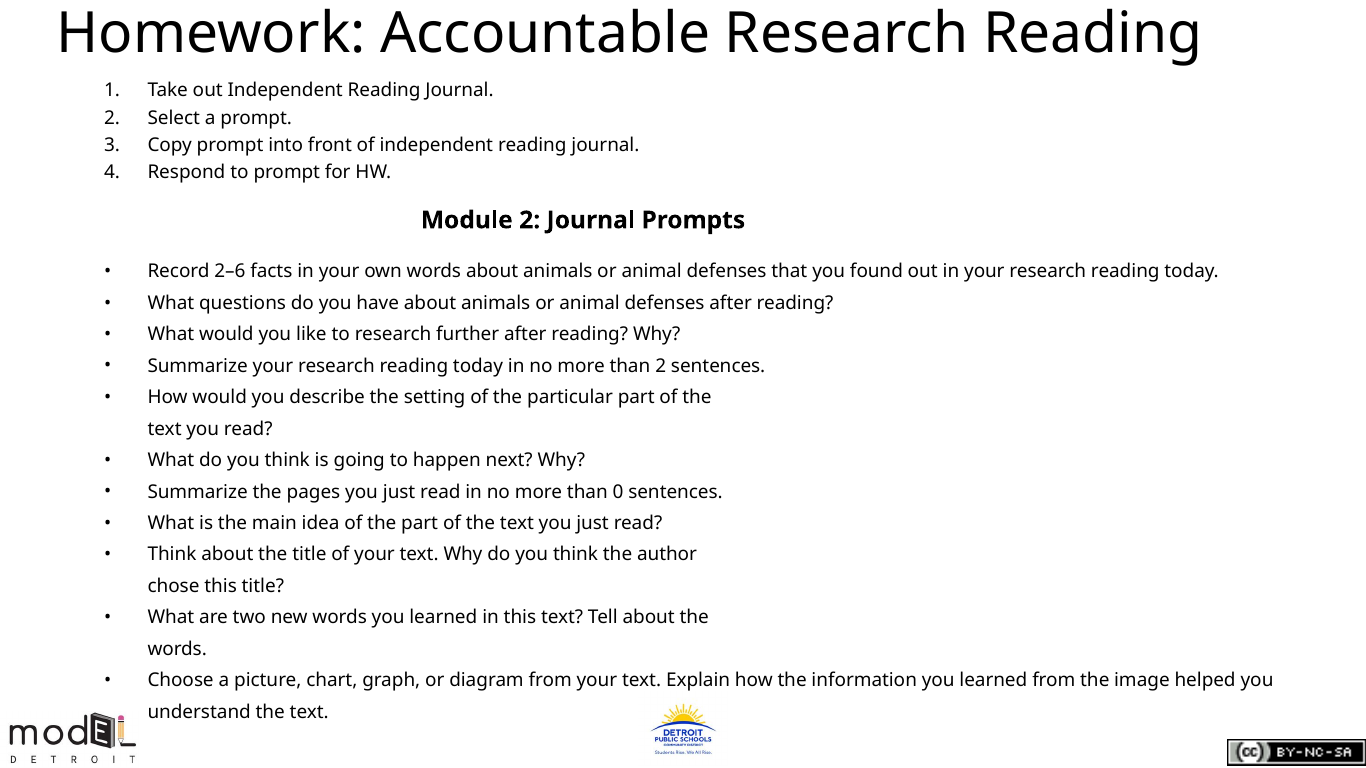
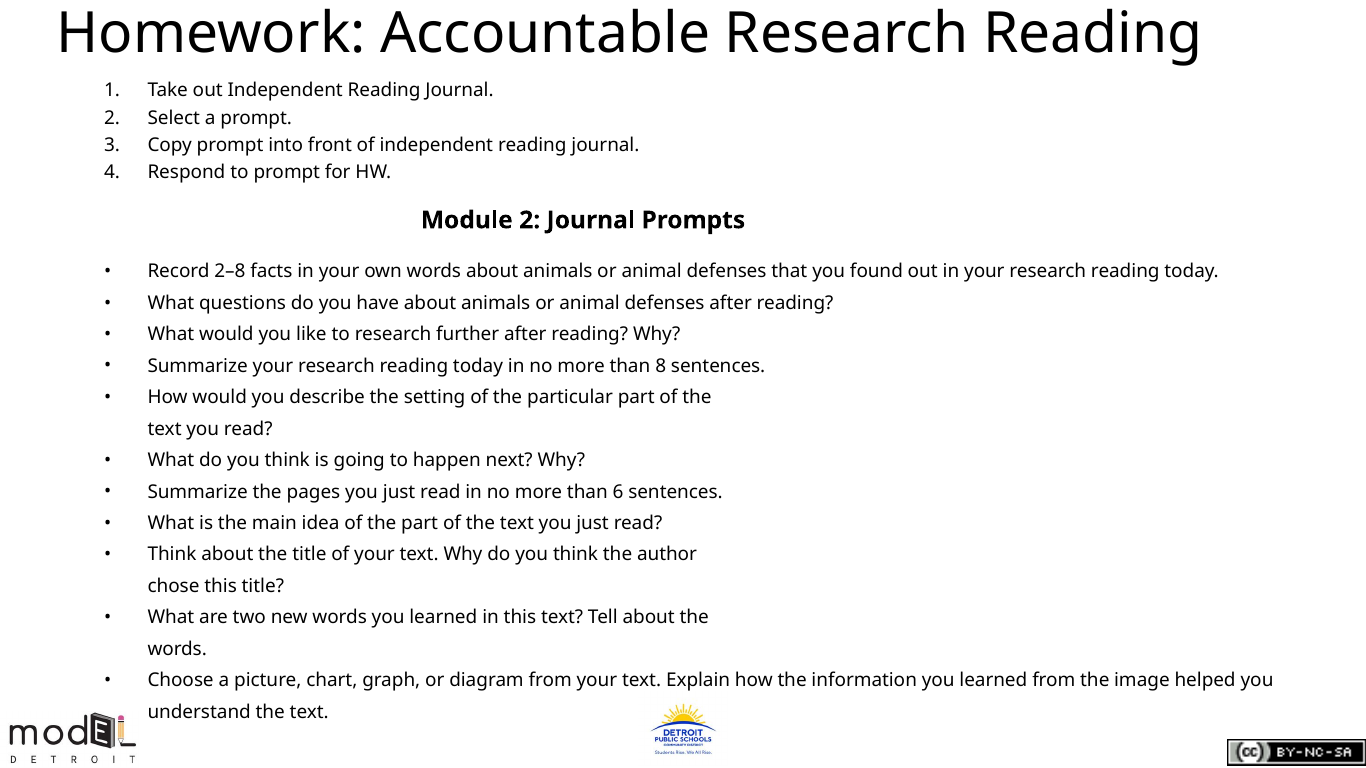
2–6: 2–6 -> 2–8
than 2: 2 -> 8
0: 0 -> 6
